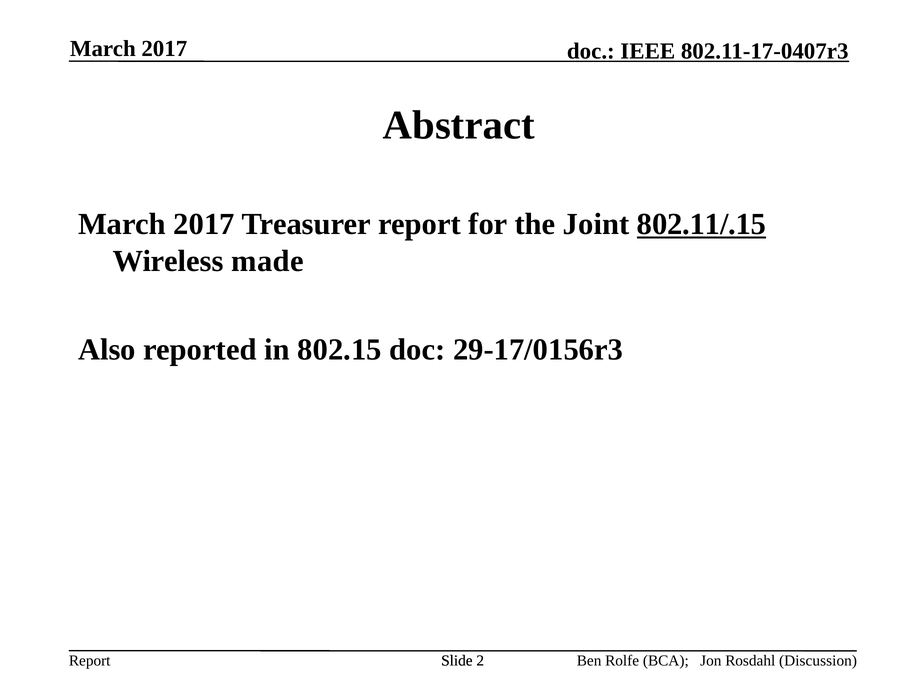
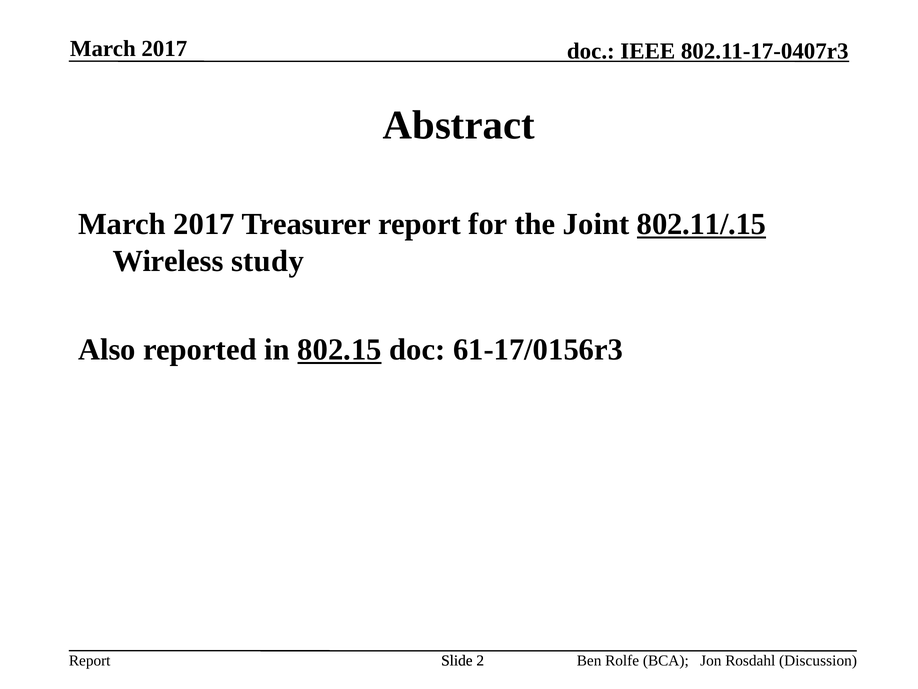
made: made -> study
802.15 underline: none -> present
29-17/0156r3: 29-17/0156r3 -> 61-17/0156r3
